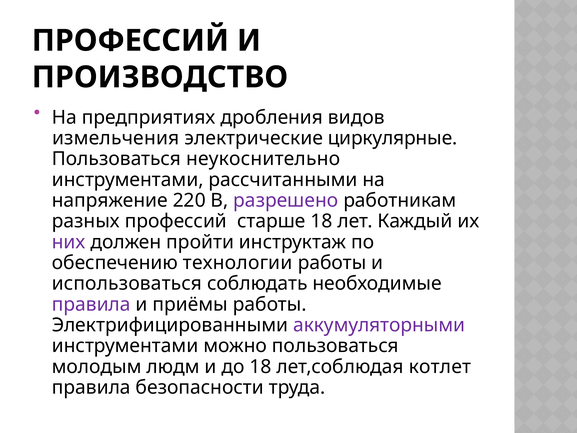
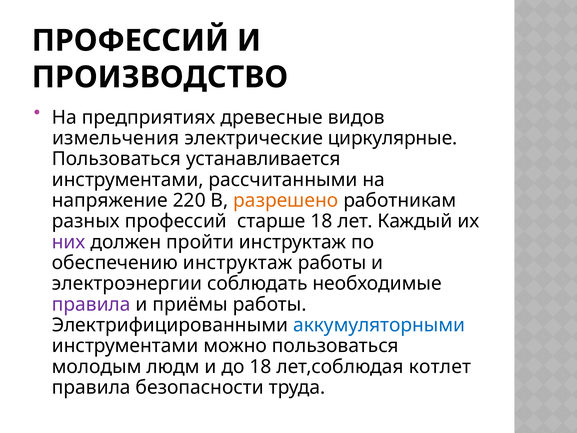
дробления: дробления -> древесные
неукоснительно: неукоснительно -> устанавливается
разрешено colour: purple -> orange
обеспечению технологии: технологии -> инструктаж
использоваться: использоваться -> электроэнергии
аккумуляторными colour: purple -> blue
